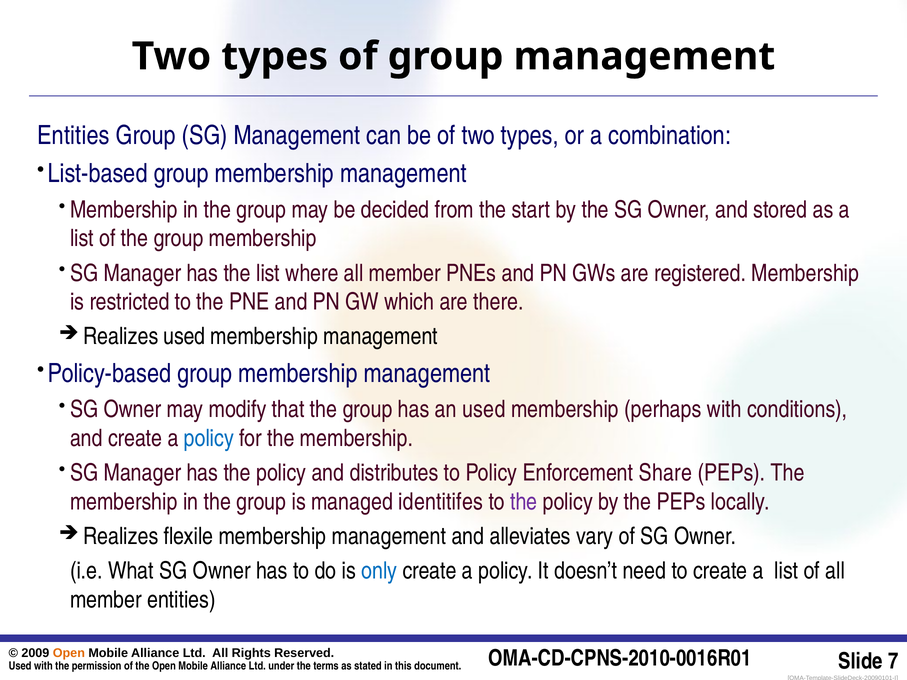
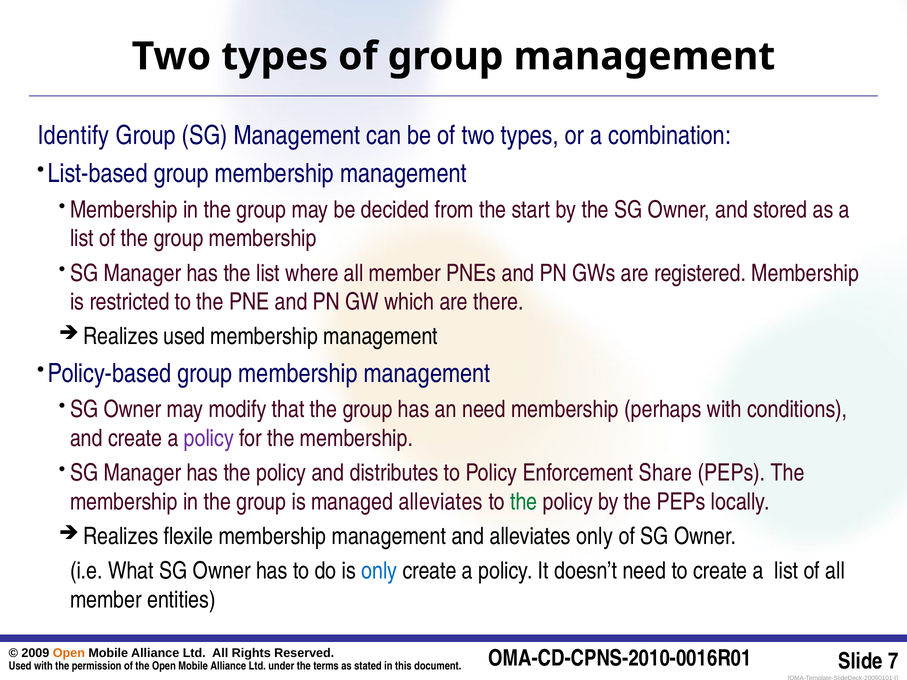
Entities at (73, 135): Entities -> Identify
an used: used -> need
policy at (209, 438) colour: blue -> purple
managed identitifes: identitifes -> alleviates
the at (524, 502) colour: purple -> green
alleviates vary: vary -> only
